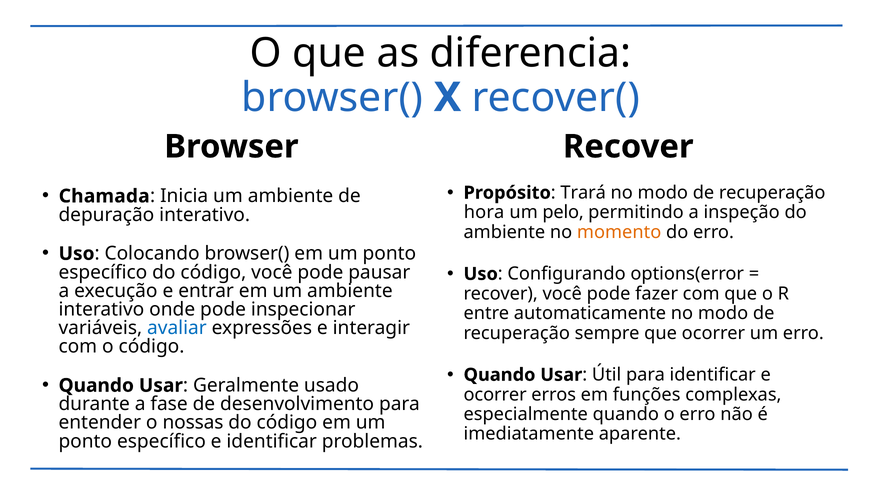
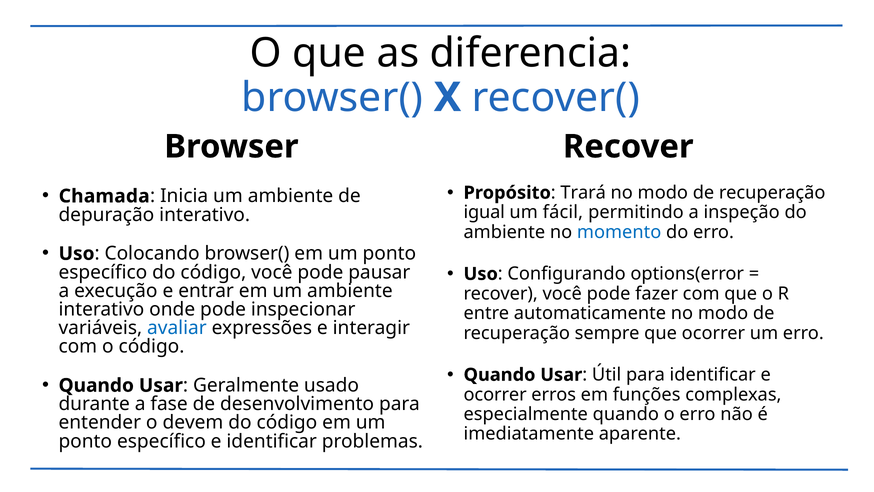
hora: hora -> igual
pelo: pelo -> fácil
momento colour: orange -> blue
nossas: nossas -> devem
